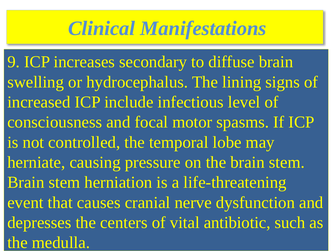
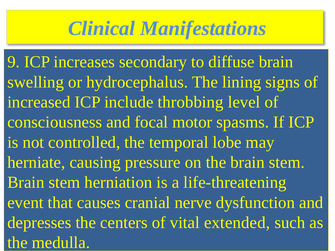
infectious: infectious -> throbbing
antibiotic: antibiotic -> extended
